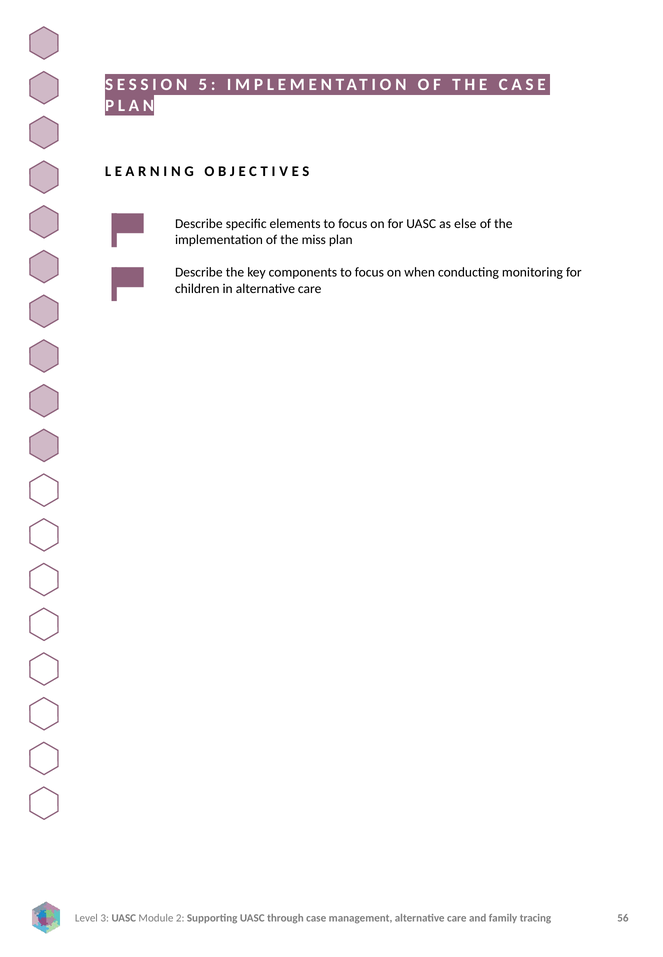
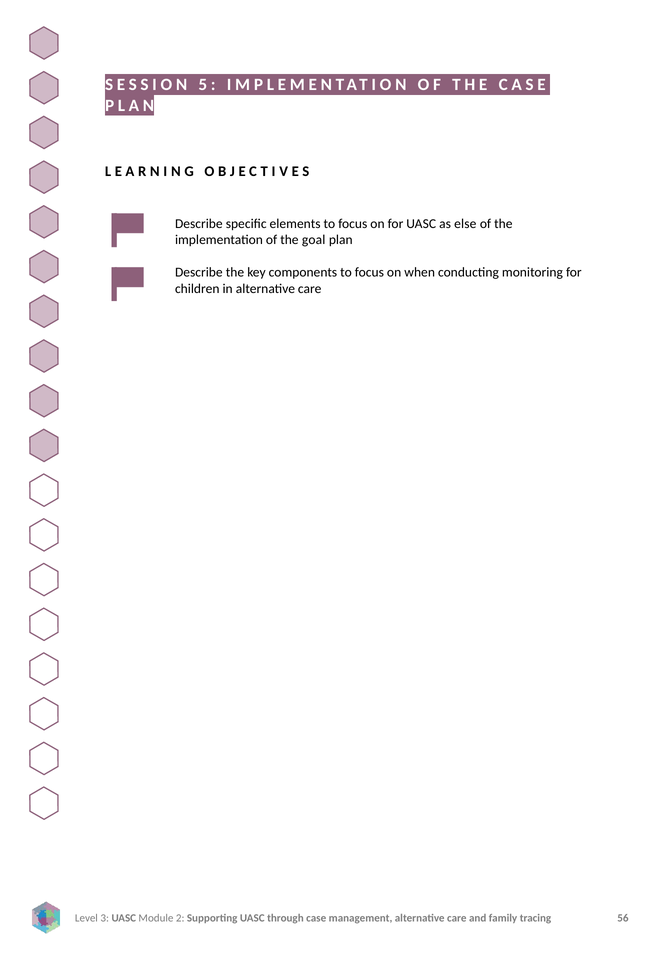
miss: miss -> goal
